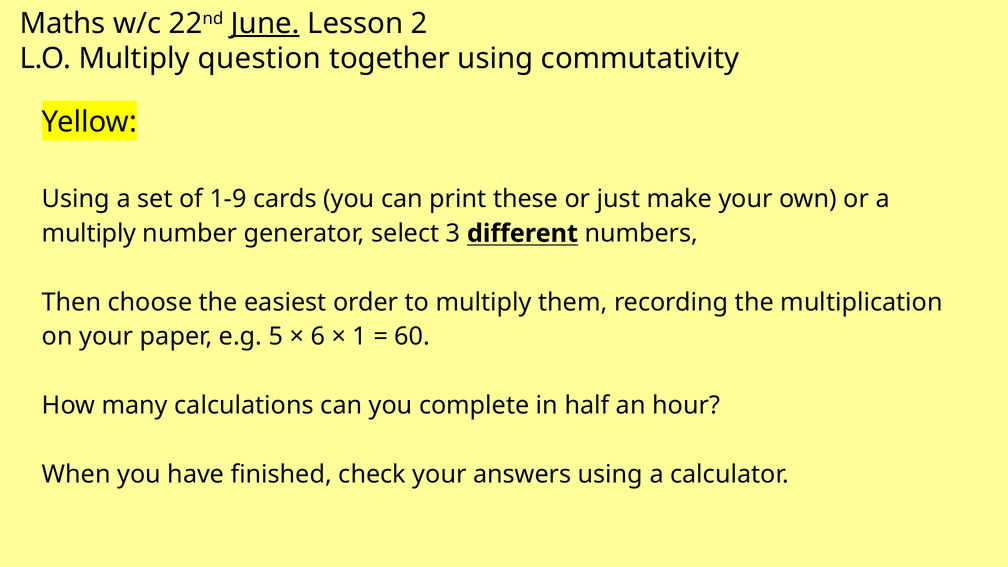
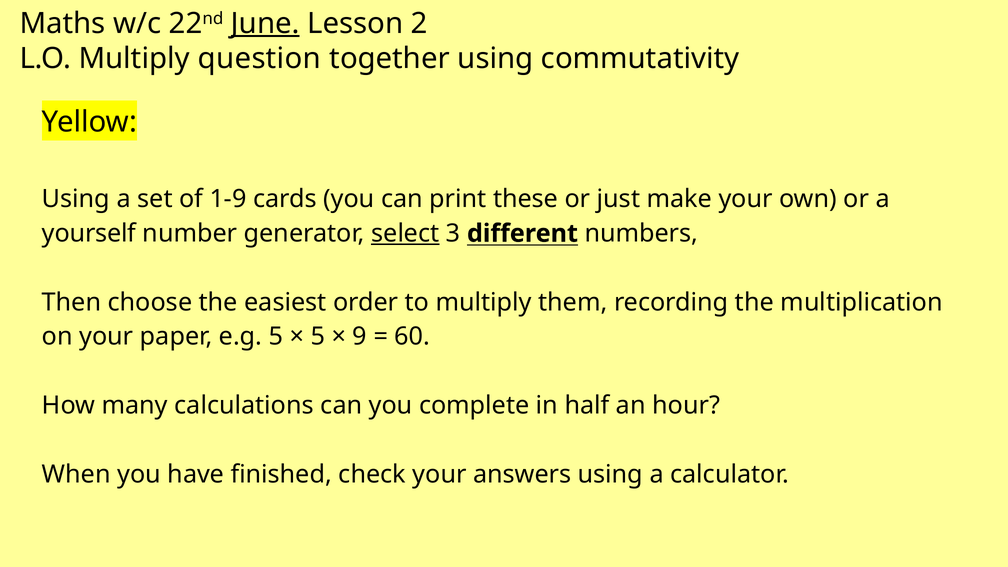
multiply at (89, 233): multiply -> yourself
select underline: none -> present
6 at (318, 337): 6 -> 5
1: 1 -> 9
